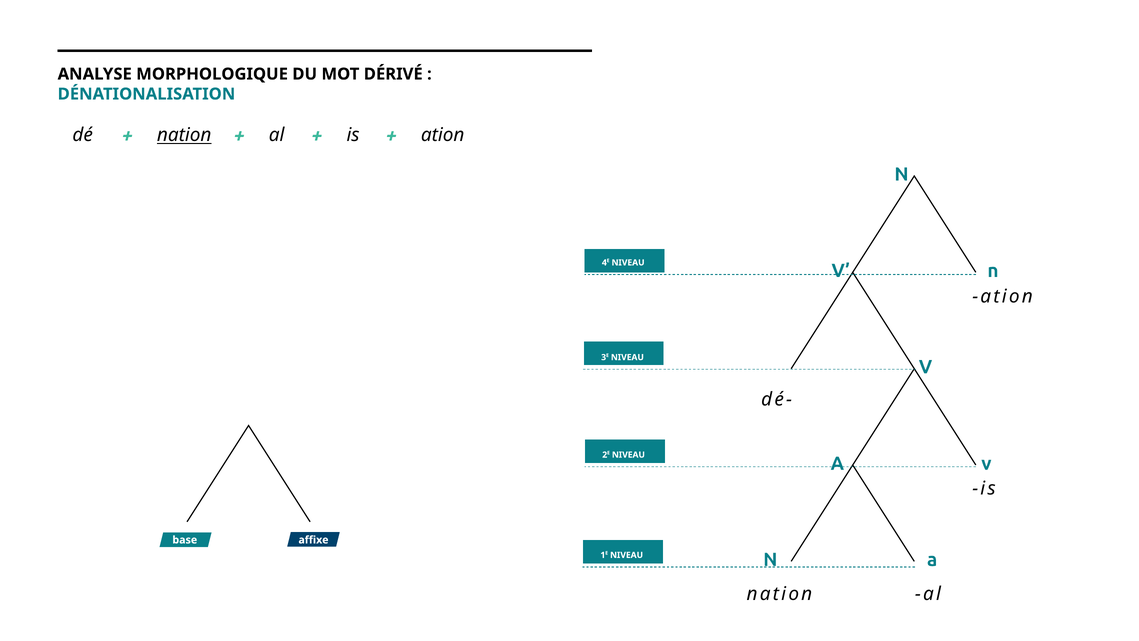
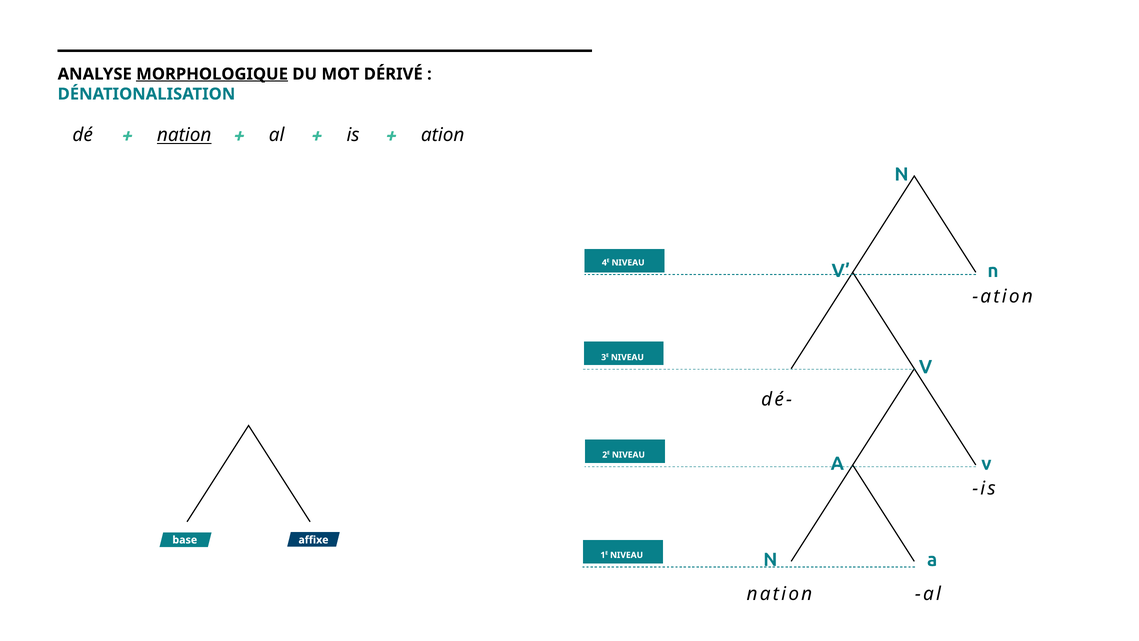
MORPHOLOGIQUE underline: none -> present
